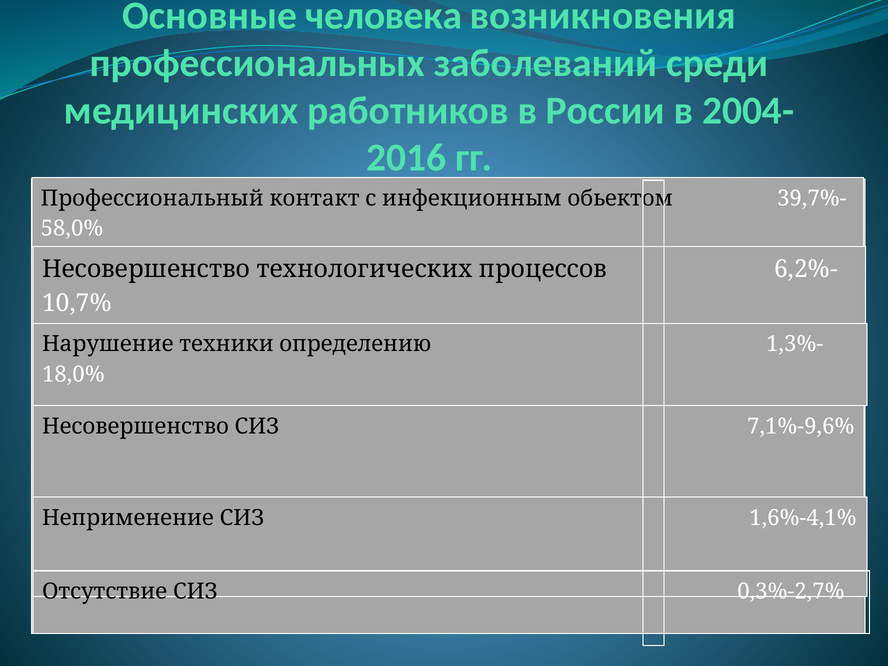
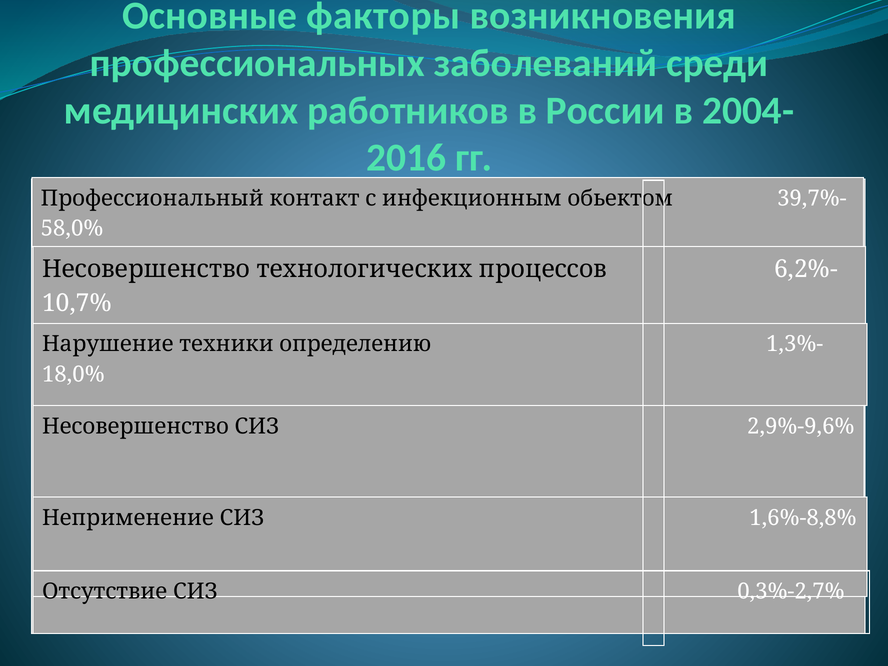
человека: человека -> факторы
7,1%-9,6%: 7,1%-9,6% -> 2,9%-9,6%
1,6%-4,1%: 1,6%-4,1% -> 1,6%-8,8%
